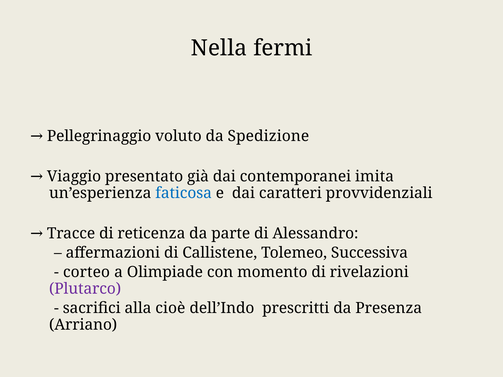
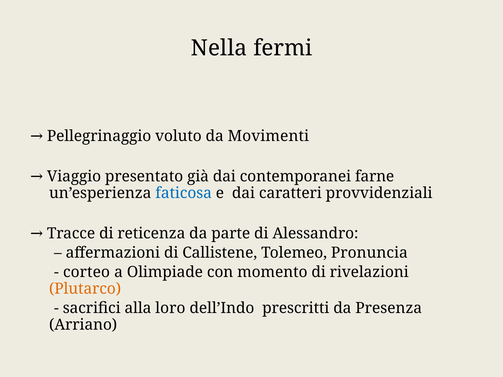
Spedizione: Spedizione -> Movimenti
imita: imita -> farne
Successiva: Successiva -> Pronuncia
Plutarco colour: purple -> orange
cioè: cioè -> loro
